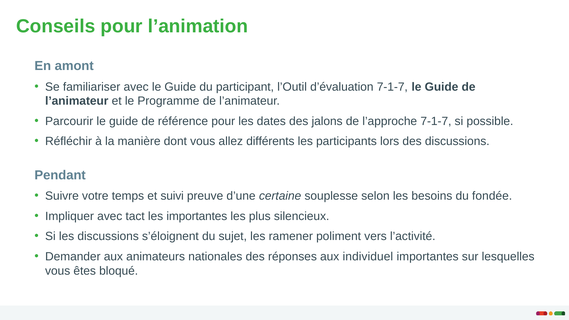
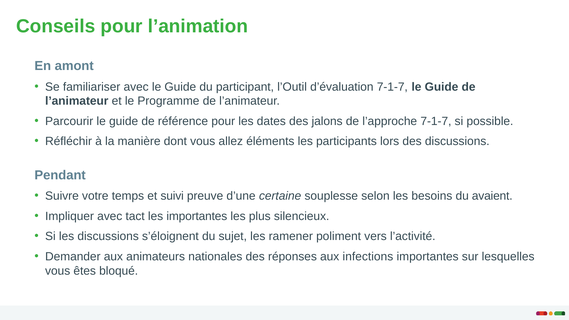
différents: différents -> éléments
fondée: fondée -> avaient
individuel: individuel -> infections
